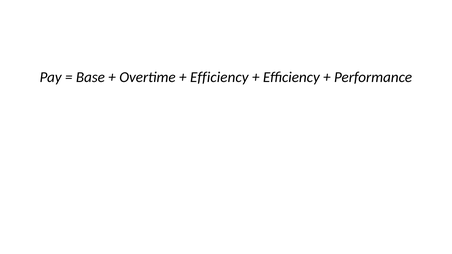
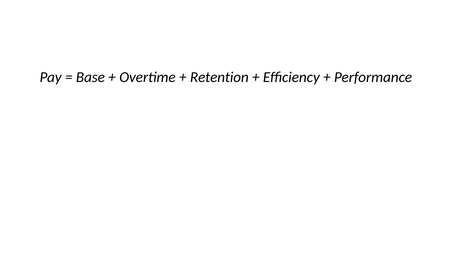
Efficiency at (219, 77): Efficiency -> Retention
